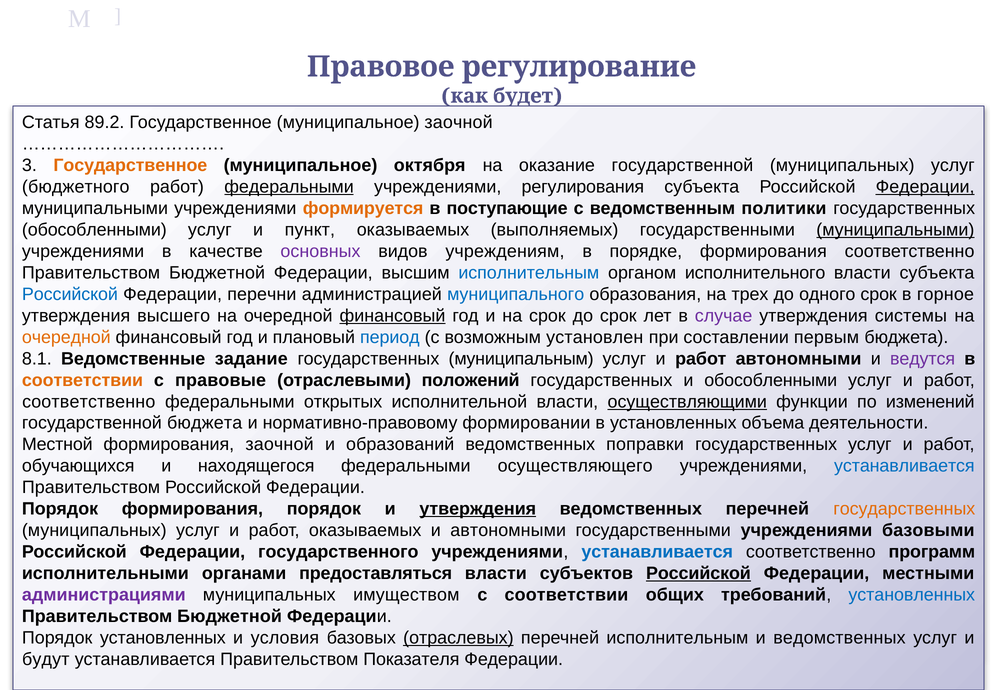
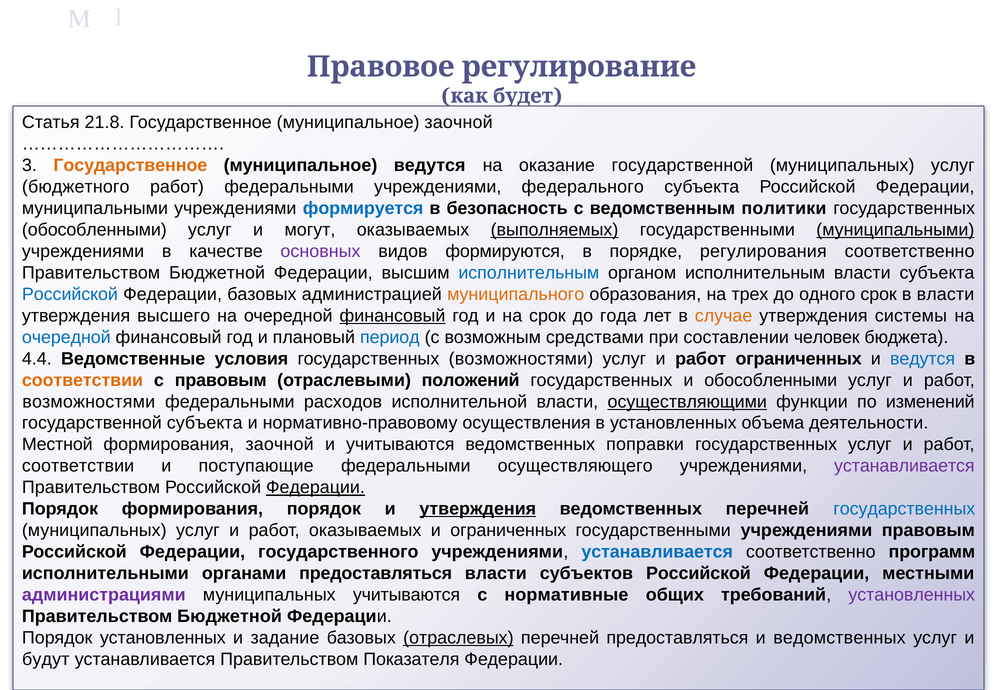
89.2: 89.2 -> 21.8
муниципальное октября: октября -> ведутся
федеральными at (289, 187) underline: present -> none
регулирования: регулирования -> федерального
Федерации at (925, 187) underline: present -> none
формируется colour: orange -> blue
поступающие: поступающие -> безопасность
пункт: пункт -> могут
выполняемых underline: none -> present
учреждениям: учреждениям -> формируются
порядке формирования: формирования -> регулирования
органом исполнительного: исполнительного -> исполнительным
Федерации перечни: перечни -> базовых
муниципального colour: blue -> orange
в горное: горное -> власти
до срок: срок -> года
случае colour: purple -> orange
очередной at (66, 337) colour: orange -> blue
установлен: установлен -> средствами
первым: первым -> человек
8.1: 8.1 -> 4.4
задание: задание -> условия
государственных муниципальным: муниципальным -> возможностями
работ автономными: автономными -> ограниченных
ведутся at (923, 358) colour: purple -> blue
с правовые: правовые -> правовым
соответственно at (89, 401): соответственно -> возможностями
открытых: открытых -> расходов
государственной бюджета: бюджета -> субъекта
формировании: формировании -> осуществления
и образований: образований -> учитываются
обучающихся at (78, 466): обучающихся -> соответствии
находящегося: находящегося -> поступающие
устанавливается at (904, 466) colour: blue -> purple
Федерации at (315, 487) underline: none -> present
государственных at (904, 509) colour: orange -> blue
и автономными: автономными -> ограниченных
учреждениями базовыми: базовыми -> правовым
Российской at (698, 573) underline: present -> none
муниципальных имуществом: имуществом -> учитываются
с соответствии: соответствии -> нормативные
установленных at (912, 595) colour: blue -> purple
условия: условия -> задание
перечней исполнительным: исполнительным -> предоставляться
